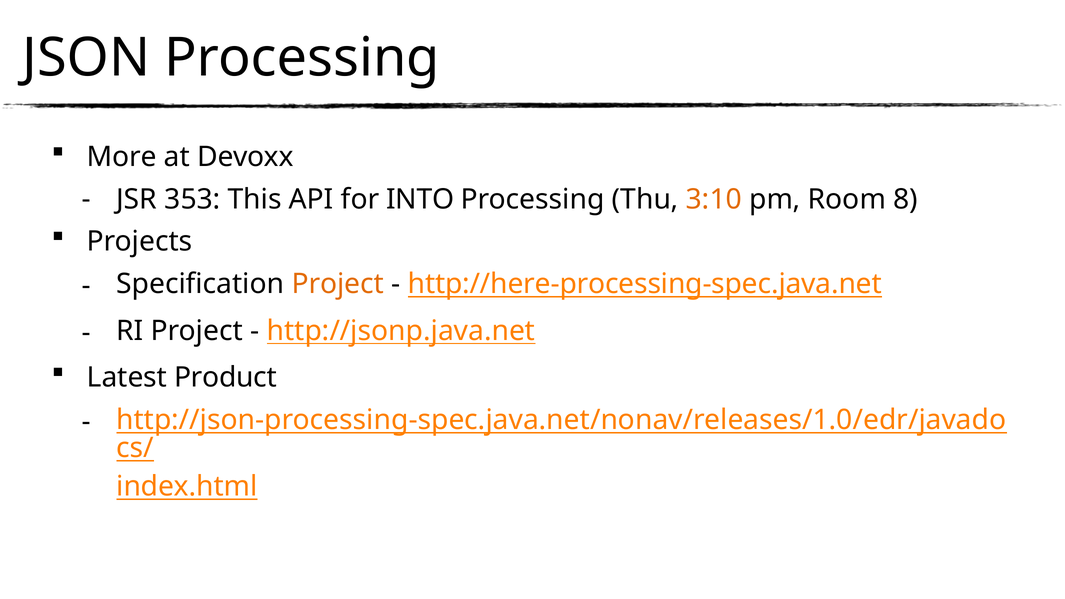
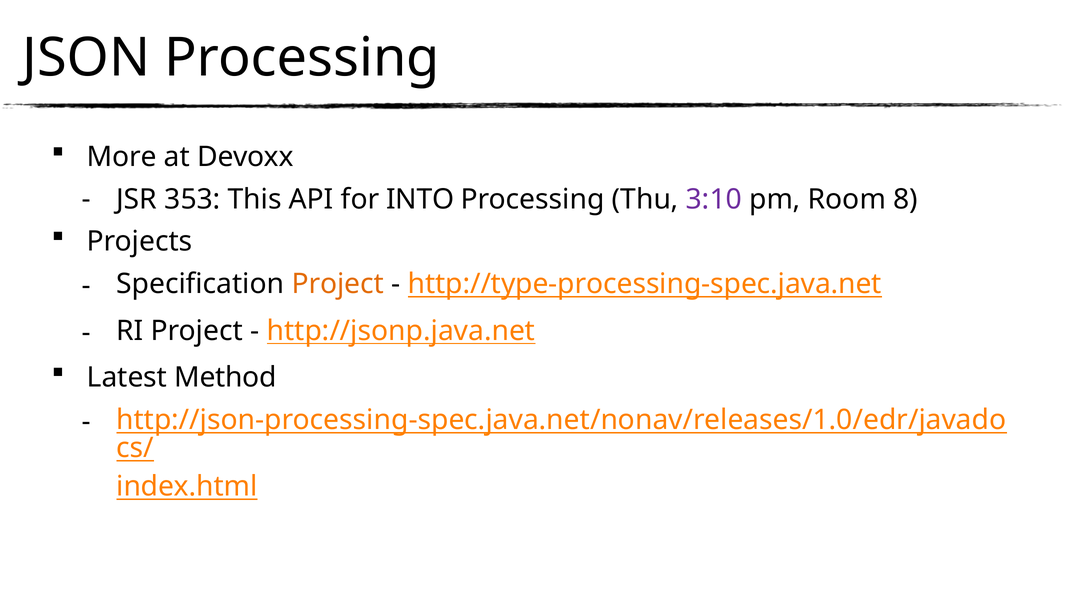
3:10 colour: orange -> purple
http://here-processing-spec.java.net: http://here-processing-spec.java.net -> http://type-processing-spec.java.net
Product: Product -> Method
